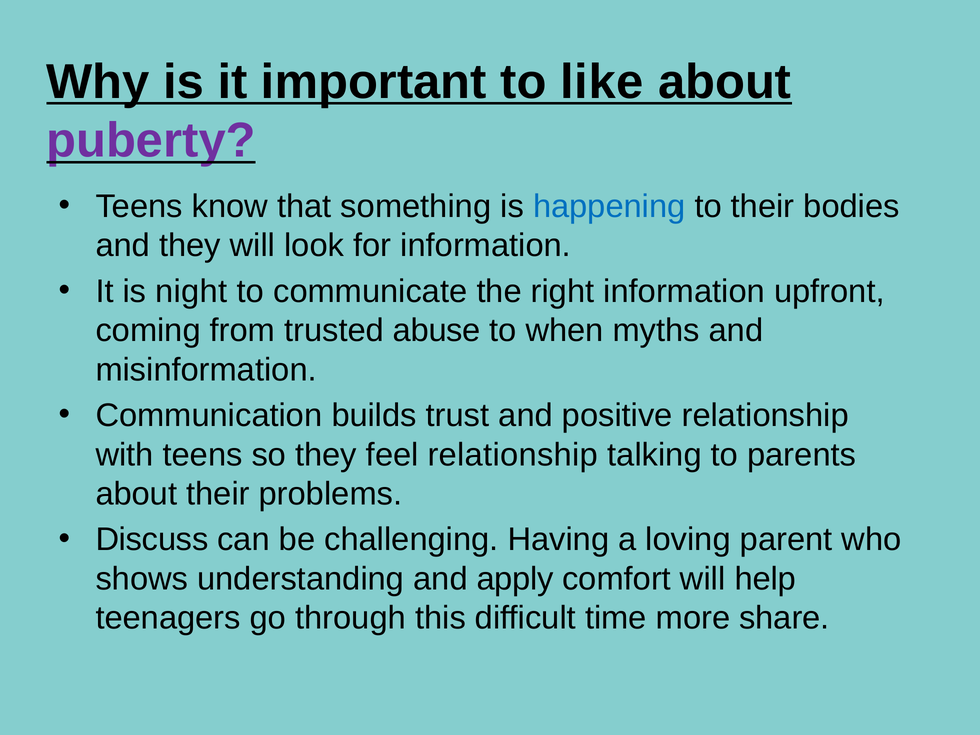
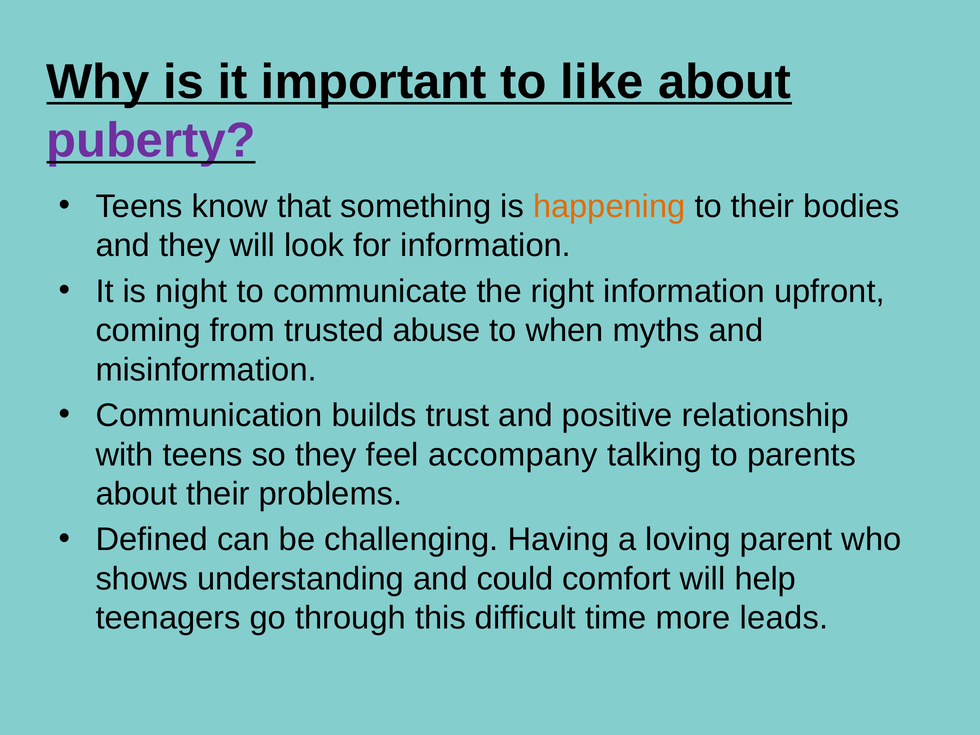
happening colour: blue -> orange
feel relationship: relationship -> accompany
Discuss: Discuss -> Defined
apply: apply -> could
share: share -> leads
